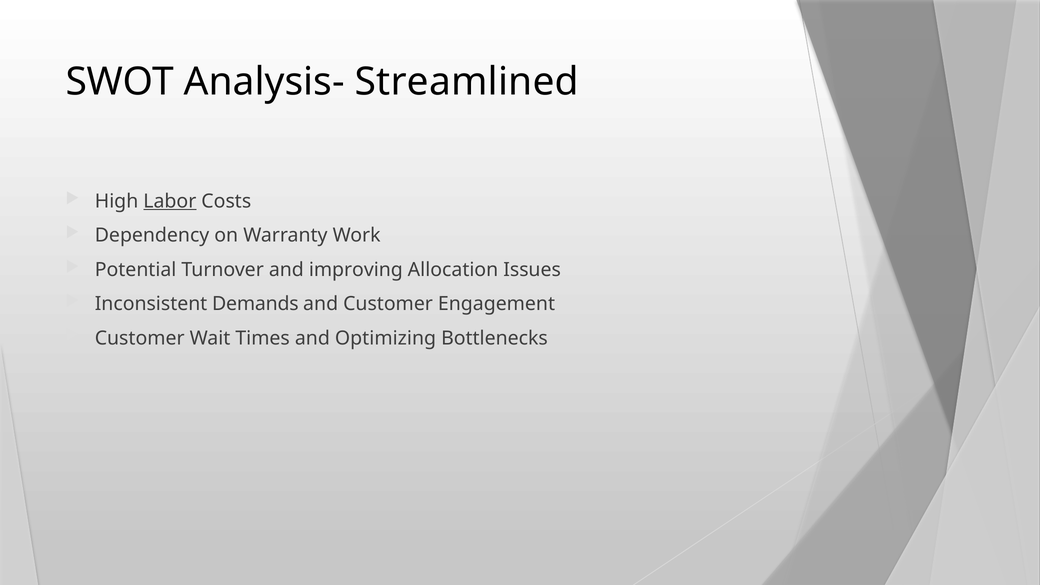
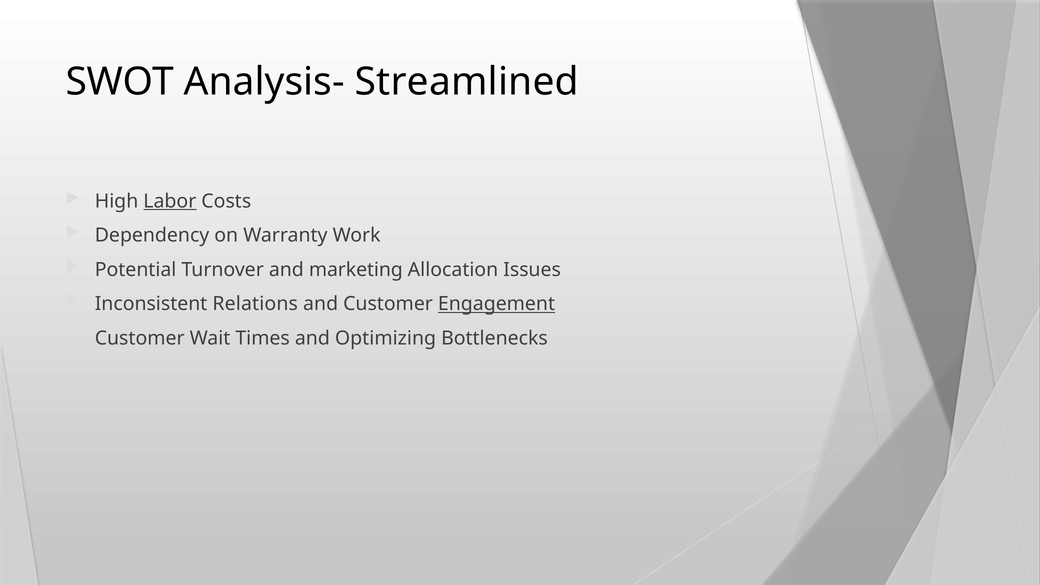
improving: improving -> marketing
Demands: Demands -> Relations
Engagement underline: none -> present
